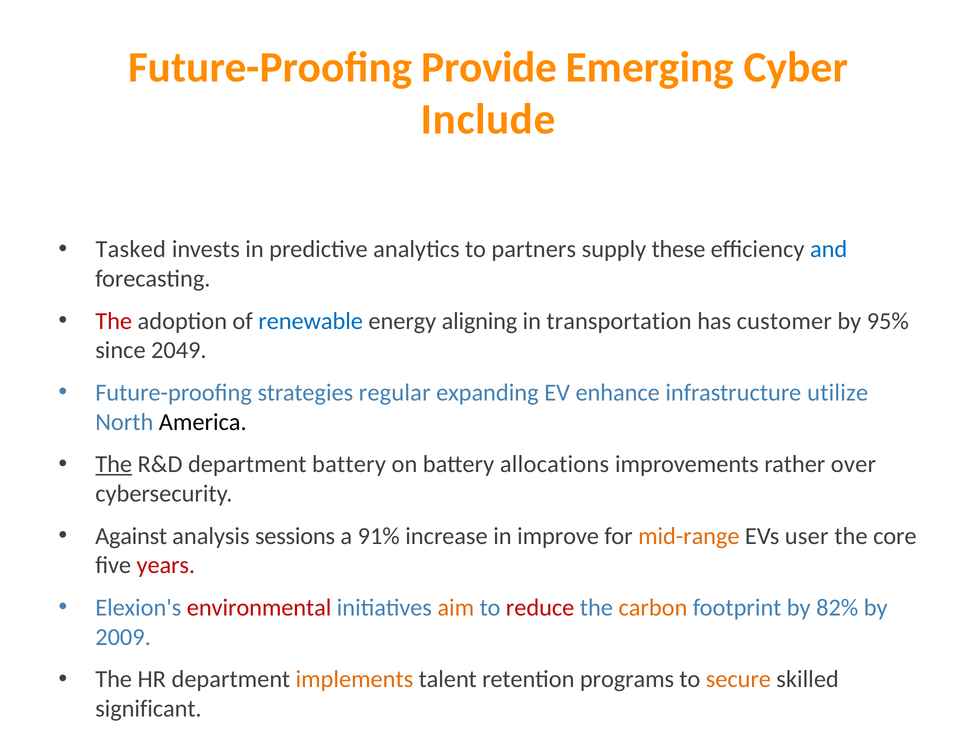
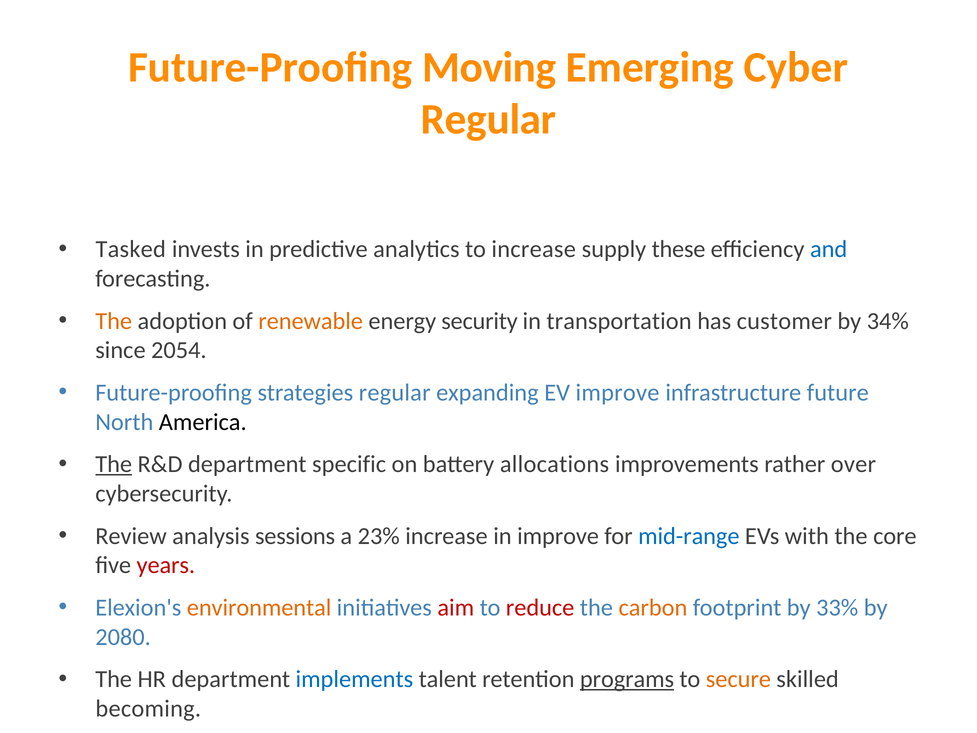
Provide: Provide -> Moving
Include at (488, 119): Include -> Regular
to partners: partners -> increase
The at (114, 321) colour: red -> orange
renewable colour: blue -> orange
aligning: aligning -> security
95%: 95% -> 34%
2049: 2049 -> 2054
EV enhance: enhance -> improve
utilize: utilize -> future
department battery: battery -> specific
Against: Against -> Review
91%: 91% -> 23%
mid-range colour: orange -> blue
user: user -> with
environmental colour: red -> orange
aim colour: orange -> red
82%: 82% -> 33%
2009: 2009 -> 2080
implements colour: orange -> blue
programs underline: none -> present
significant: significant -> becoming
